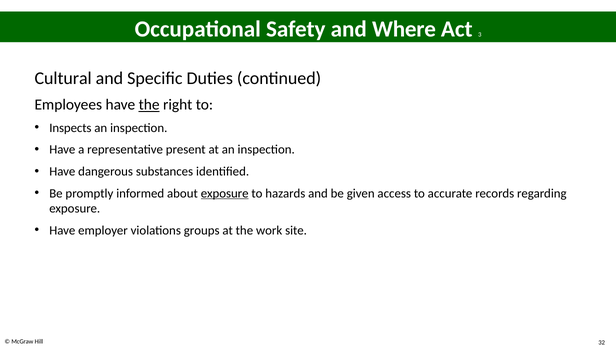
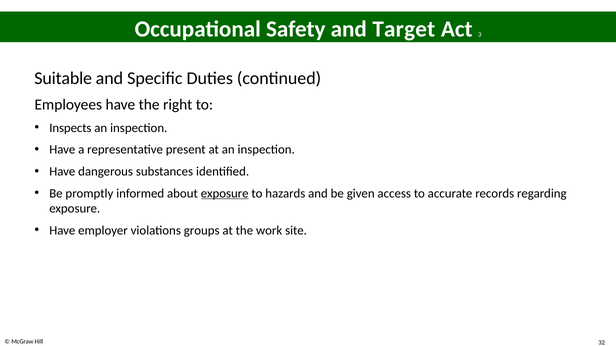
Where: Where -> Target
Cultural: Cultural -> Suitable
the at (149, 105) underline: present -> none
